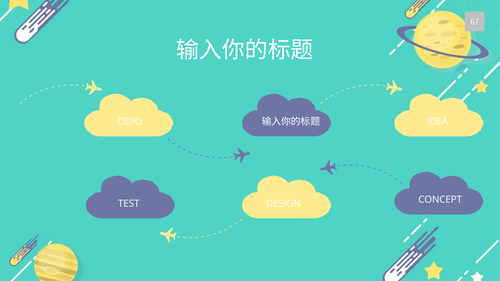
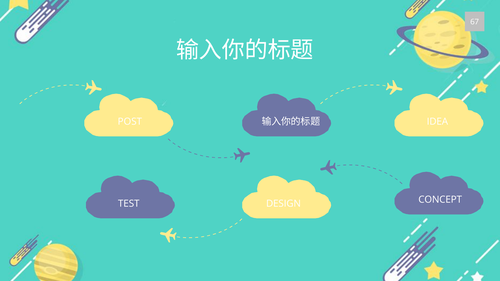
ODIO: ODIO -> POST
